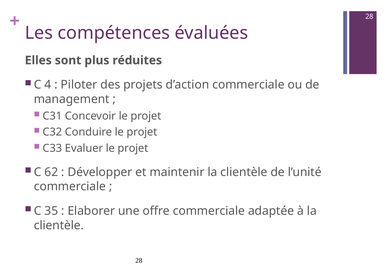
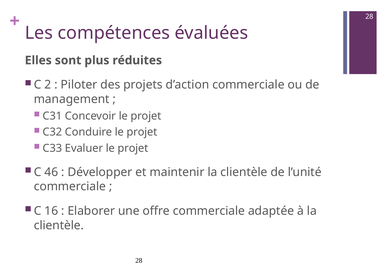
4: 4 -> 2
62: 62 -> 46
35: 35 -> 16
